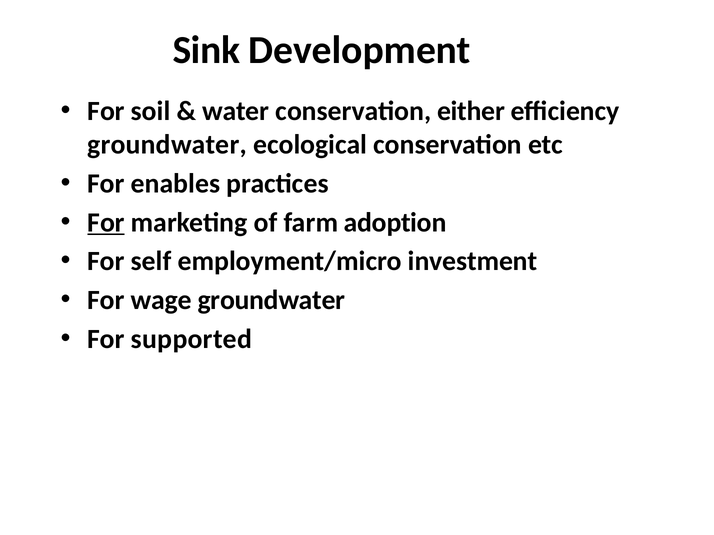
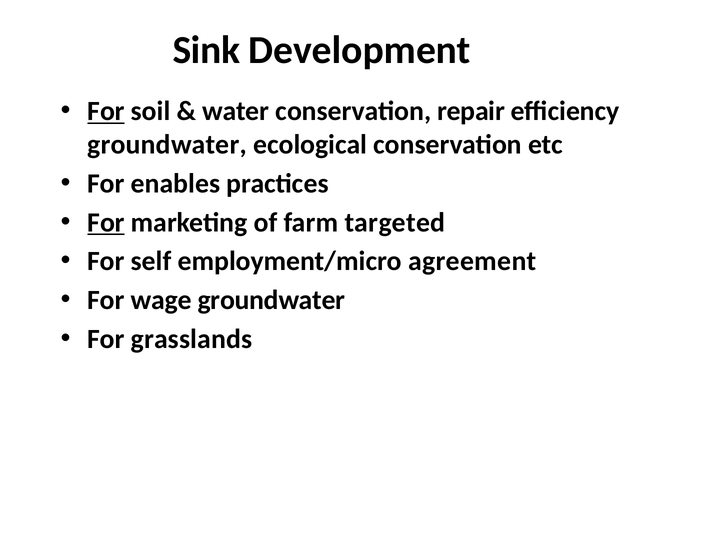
For at (106, 111) underline: none -> present
either: either -> repair
adoption: adoption -> targeted
investment: investment -> agreement
supported: supported -> grasslands
